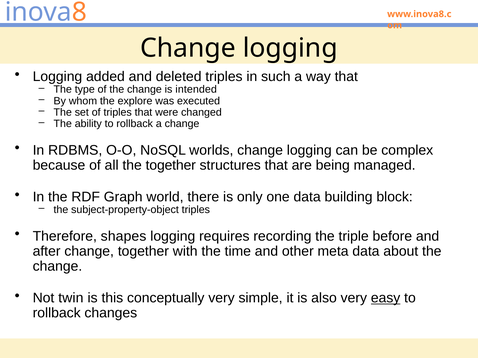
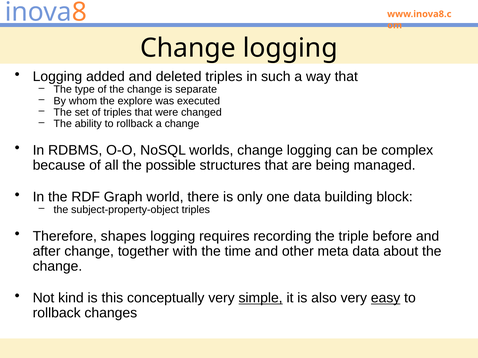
intended: intended -> separate
the together: together -> possible
twin: twin -> kind
simple underline: none -> present
